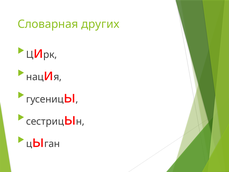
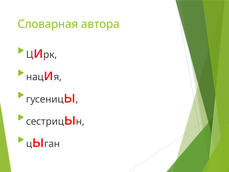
других: других -> автора
